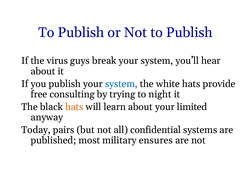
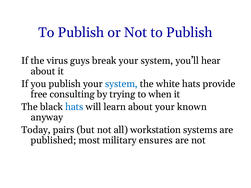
night: night -> when
hats at (74, 107) colour: orange -> blue
limited: limited -> known
confidential: confidential -> workstation
